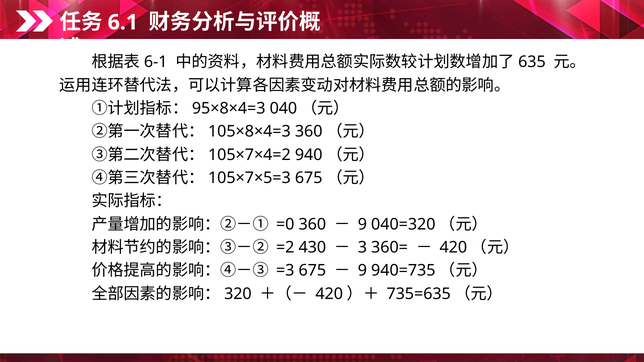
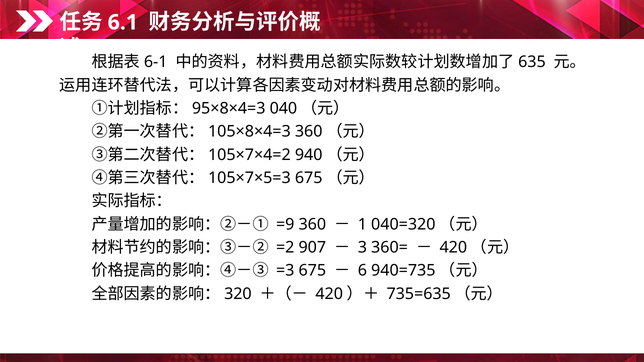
=0: =0 -> =9
9 at (362, 224): 9 -> 1
430: 430 -> 907
9 at (362, 271): 9 -> 6
